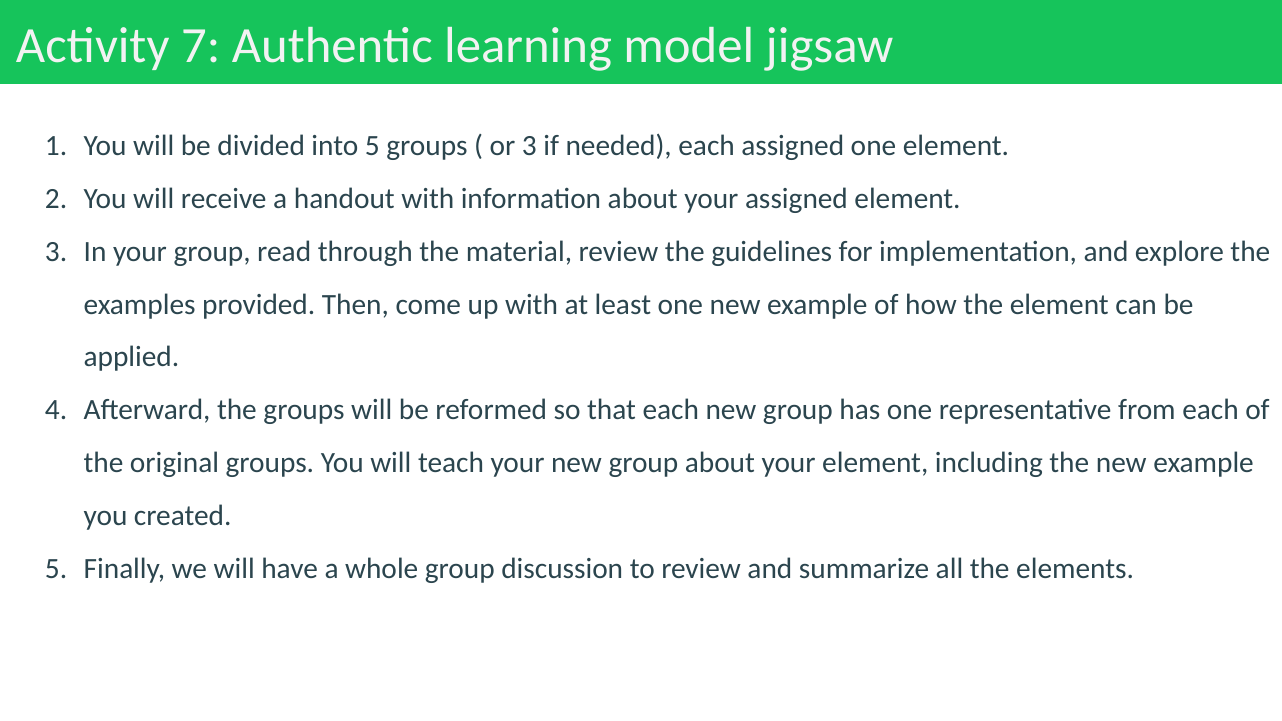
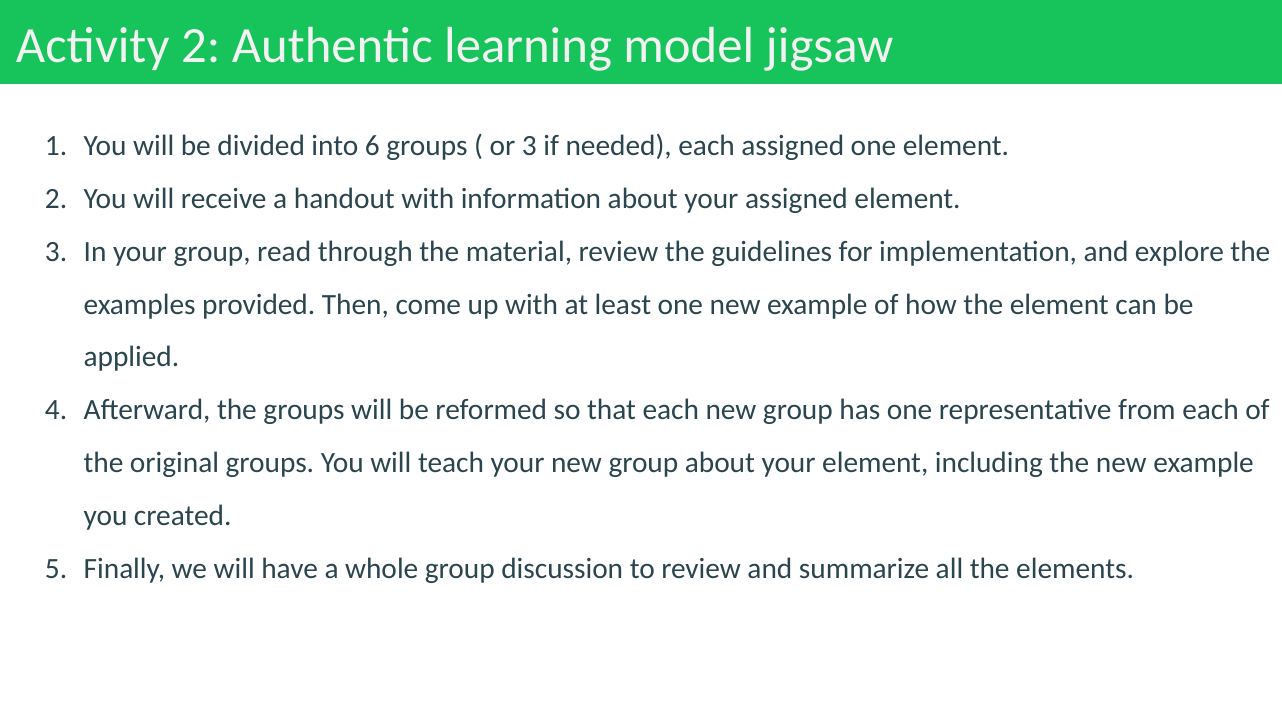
Activity 7: 7 -> 2
into 5: 5 -> 6
